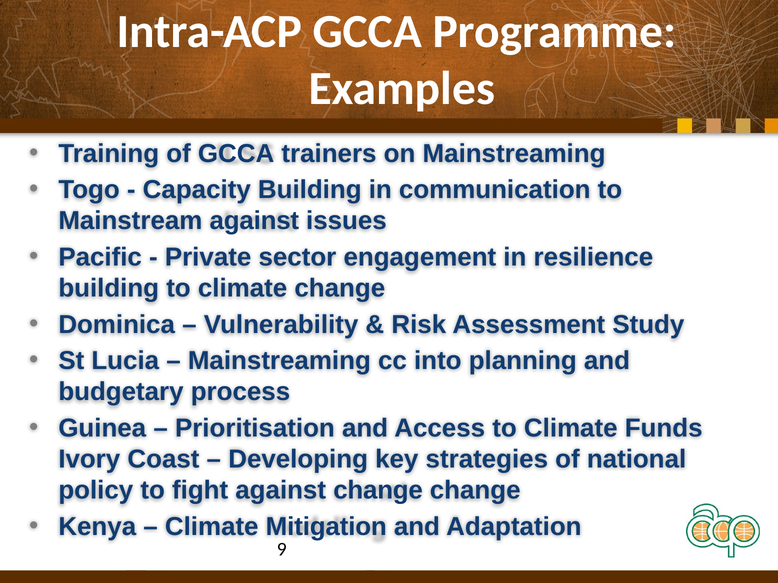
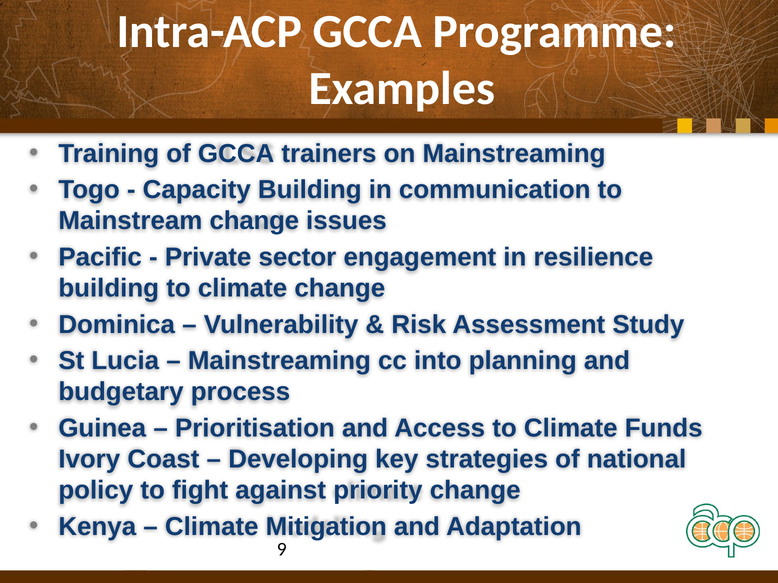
Mainstream against: against -> change
against change: change -> priority
